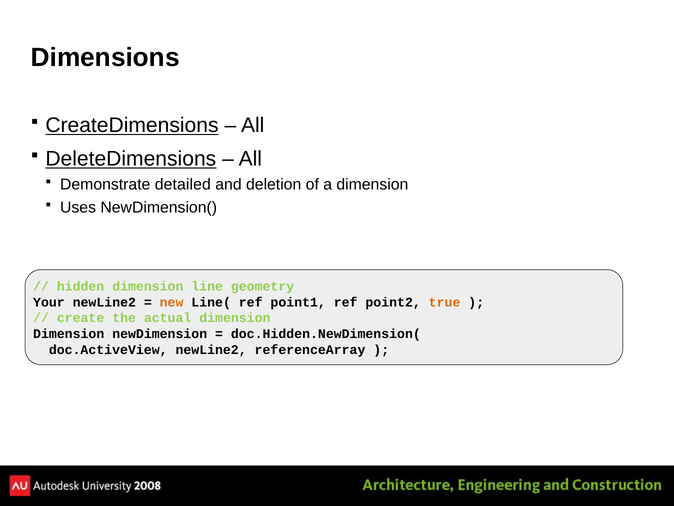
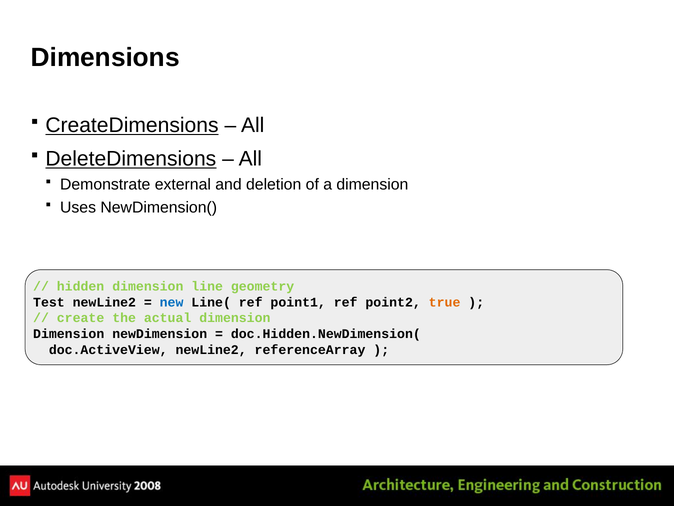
detailed: detailed -> external
Your: Your -> Test
new colour: orange -> blue
